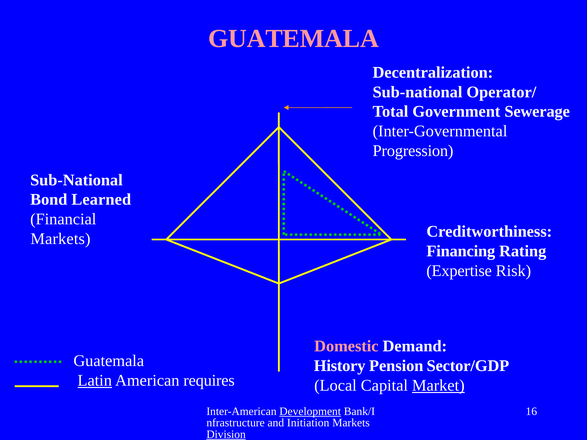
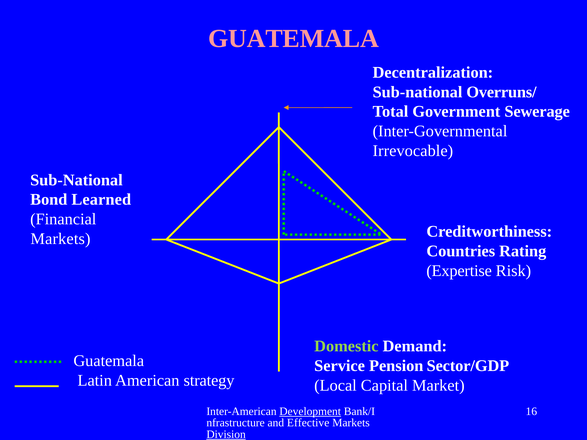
Operator/: Operator/ -> Overruns/
Progression: Progression -> Irrevocable
Financing: Financing -> Countries
Domestic colour: pink -> light green
History: History -> Service
Latin underline: present -> none
requires: requires -> strategy
Market underline: present -> none
Initiation: Initiation -> Effective
